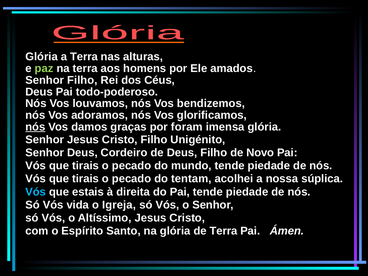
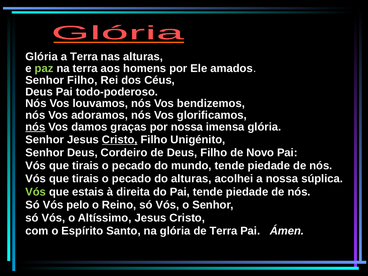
por foram: foram -> nossa
Cristo at (120, 140) underline: none -> present
do tentam: tentam -> alturas
Vós at (36, 192) colour: light blue -> light green
vida: vida -> pelo
Igreja: Igreja -> Reino
